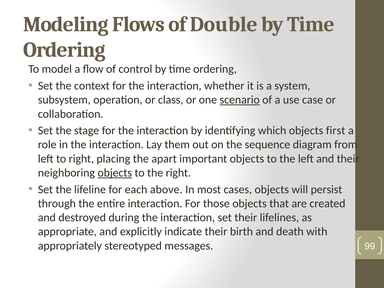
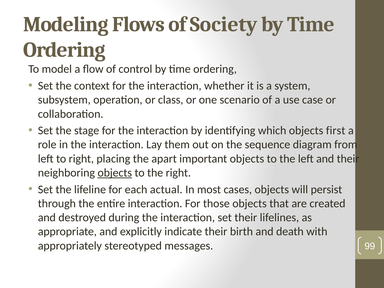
Double: Double -> Society
scenario underline: present -> none
above: above -> actual
